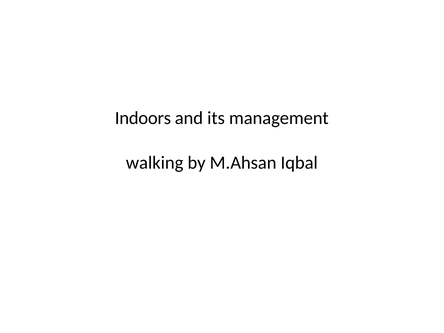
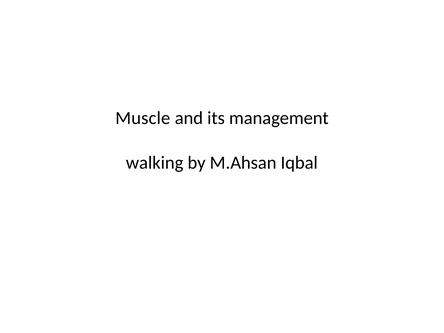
Indoors: Indoors -> Muscle
